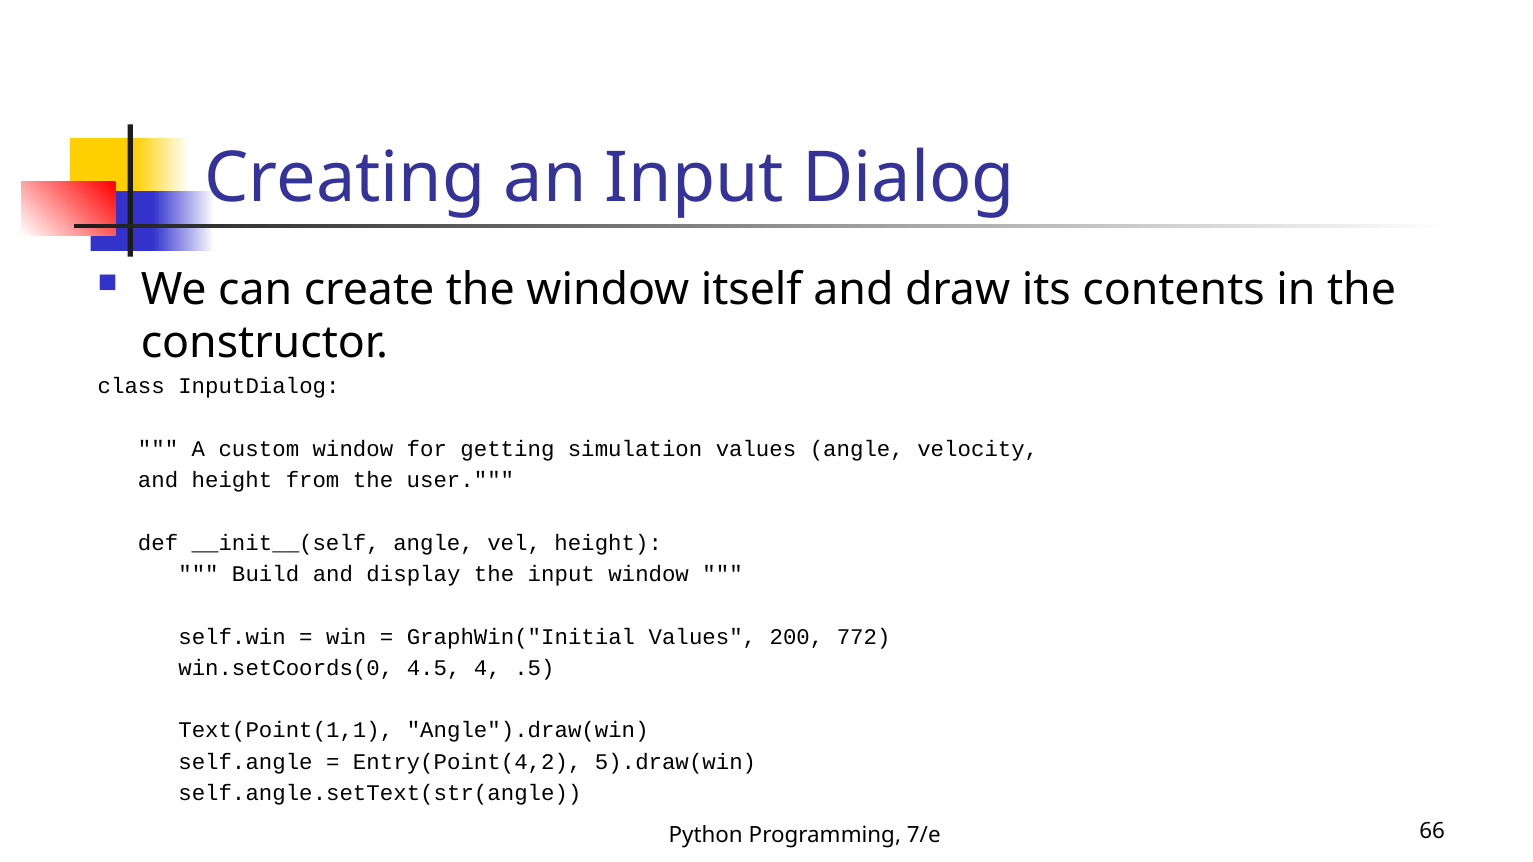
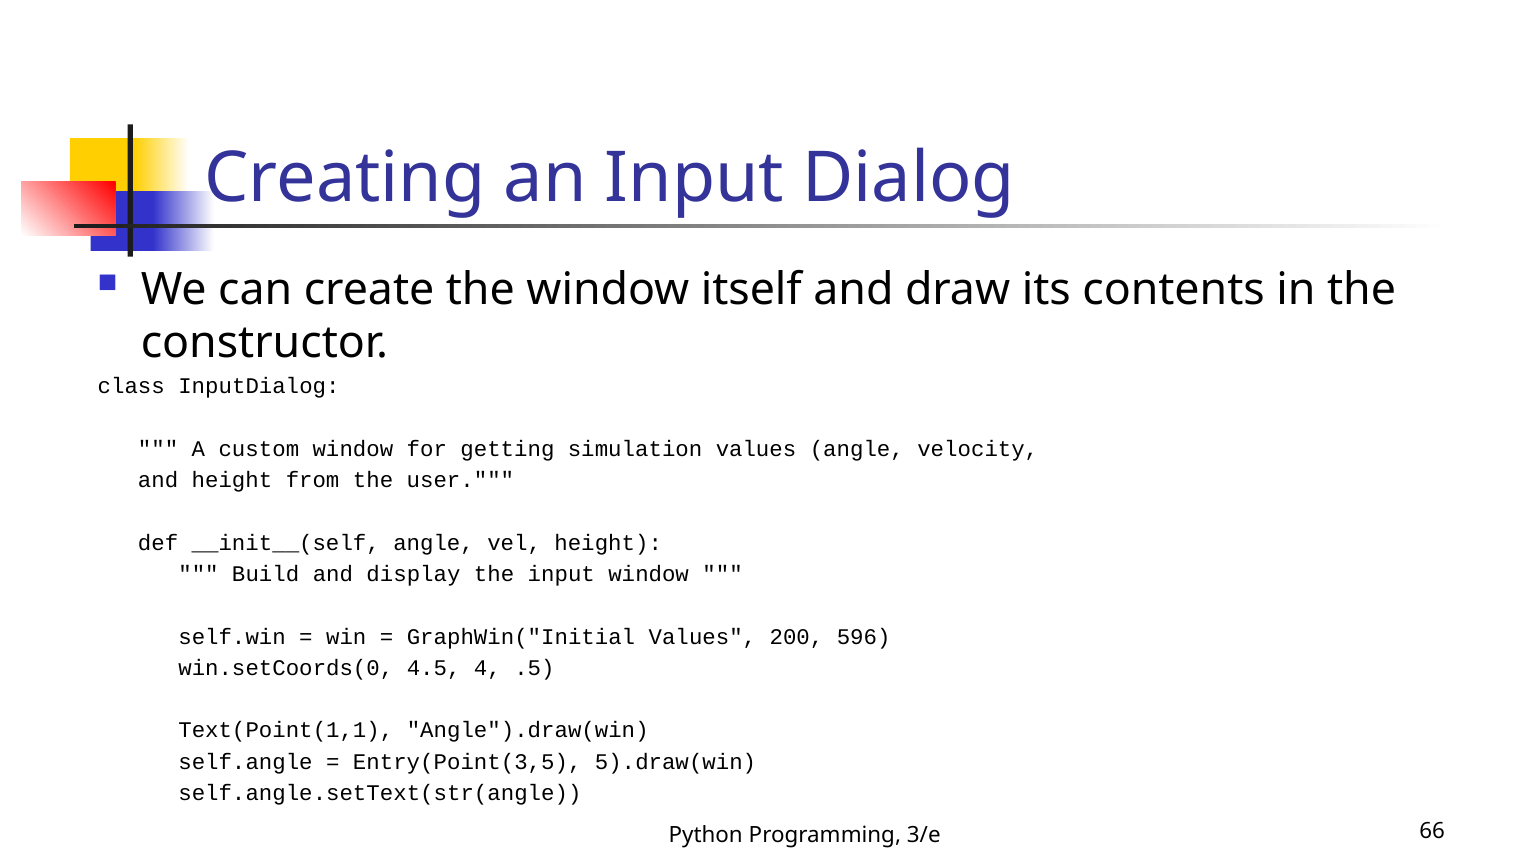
772: 772 -> 596
Entry(Point(4,2: Entry(Point(4,2 -> Entry(Point(3,5
7/e: 7/e -> 3/e
